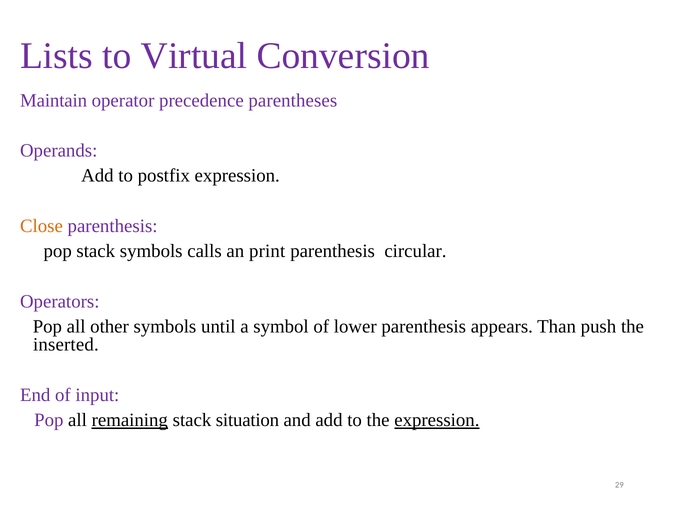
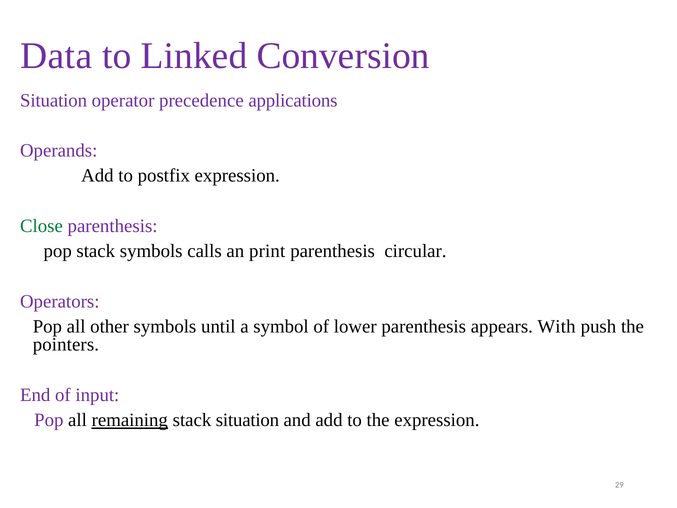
Lists: Lists -> Data
Virtual: Virtual -> Linked
Maintain at (54, 100): Maintain -> Situation
parentheses: parentheses -> applications
Close colour: orange -> green
Than: Than -> With
inserted: inserted -> pointers
expression at (437, 420) underline: present -> none
